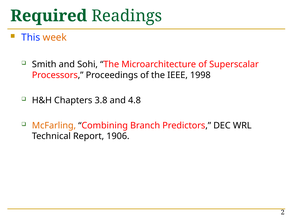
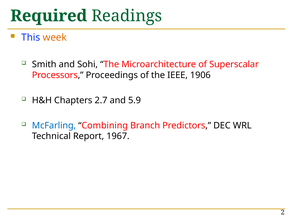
1998: 1998 -> 1906
3.8: 3.8 -> 2.7
4.8: 4.8 -> 5.9
McFarling colour: orange -> blue
1906: 1906 -> 1967
